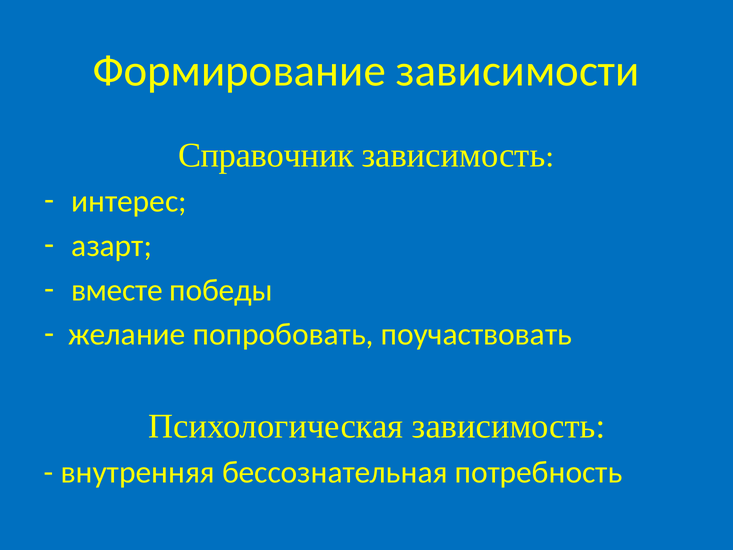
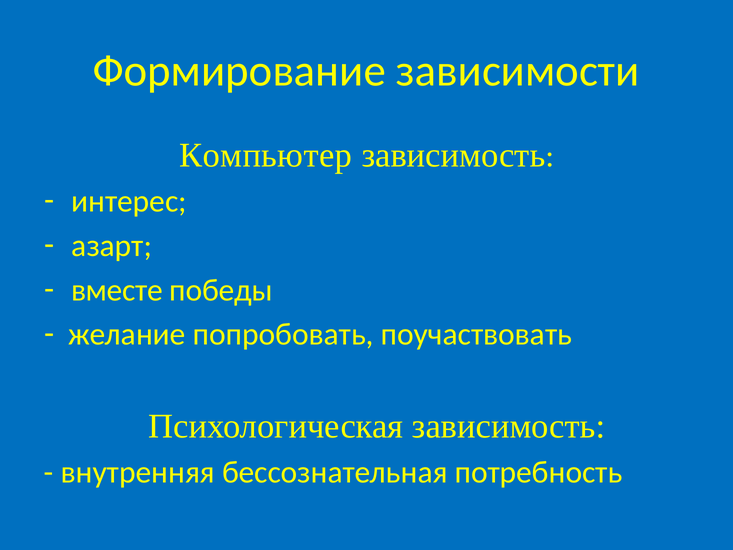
Справочник: Справочник -> Компьютер
